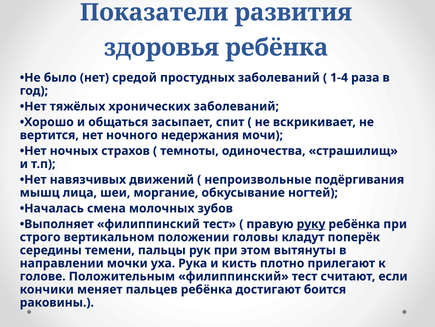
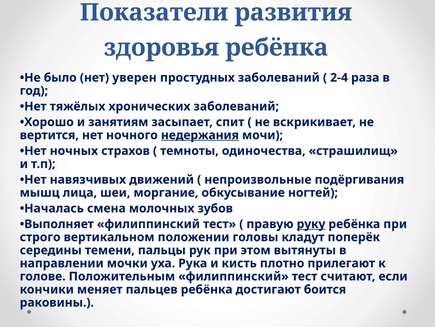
средой: средой -> уверен
1-4: 1-4 -> 2-4
общаться: общаться -> занятиям
недержания underline: none -> present
